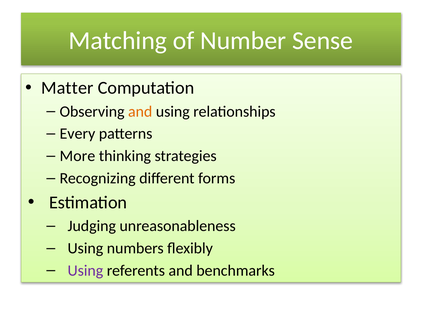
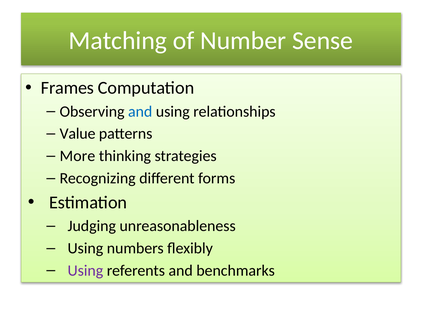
Matter: Matter -> Frames
and at (140, 112) colour: orange -> blue
Every: Every -> Value
